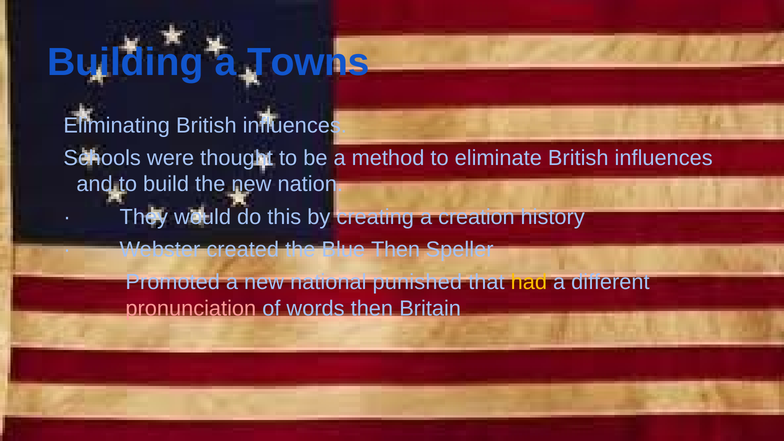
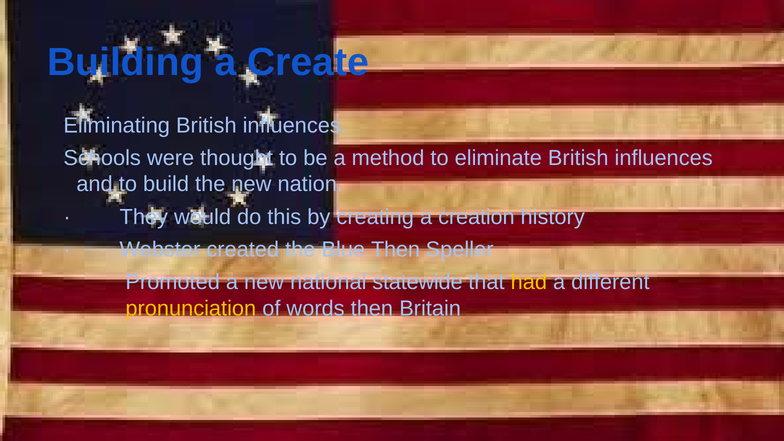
Towns: Towns -> Create
punished: punished -> statewide
pronunciation colour: pink -> yellow
